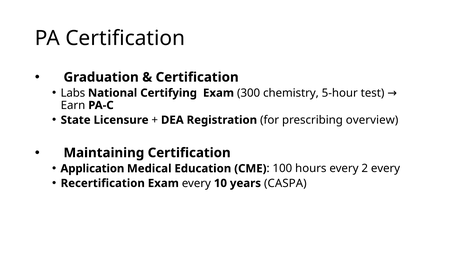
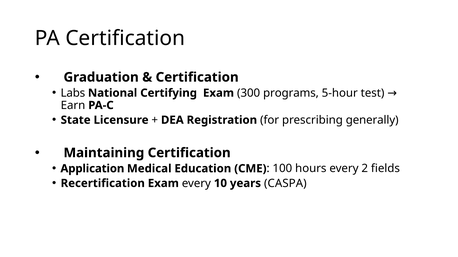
chemistry: chemistry -> programs
overview: overview -> generally
2 every: every -> fields
